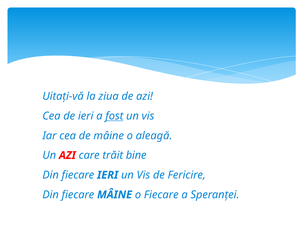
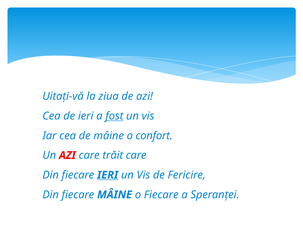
aleagă: aleagă -> confort
trăit bine: bine -> care
IERI at (108, 175) underline: none -> present
